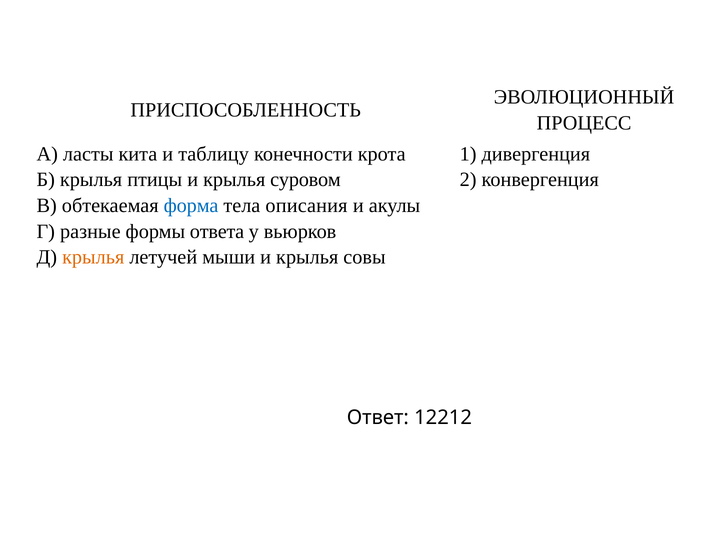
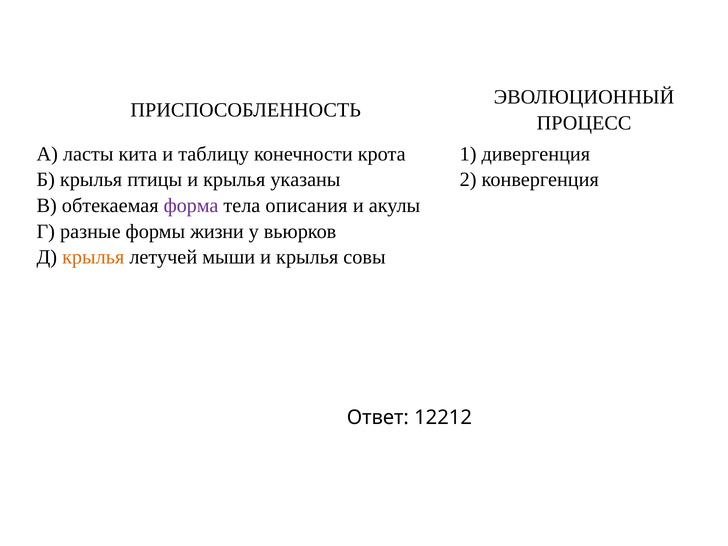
суровом: суровом -> указаны
форма colour: blue -> purple
ответа: ответа -> жизни
